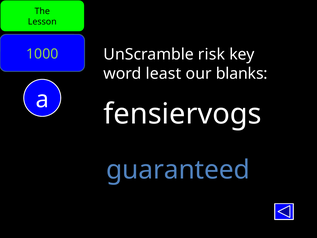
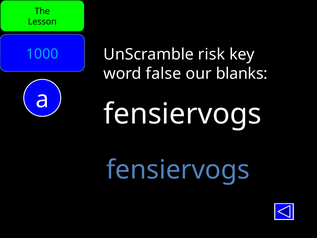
1000 colour: light green -> light blue
least: least -> false
guaranteed at (178, 170): guaranteed -> fensiervogs
